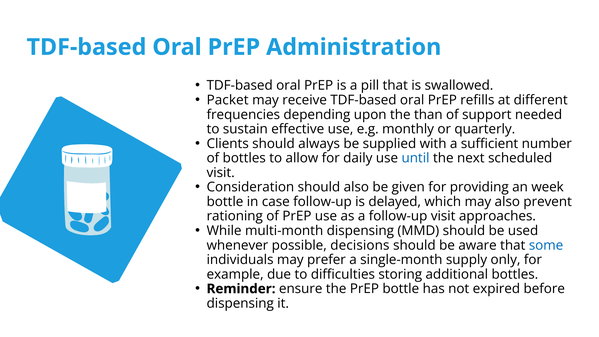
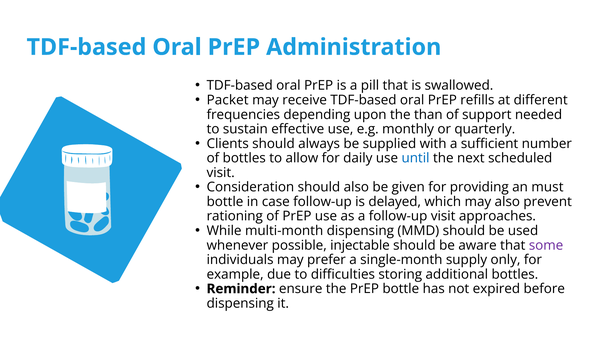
week: week -> must
decisions: decisions -> injectable
some colour: blue -> purple
